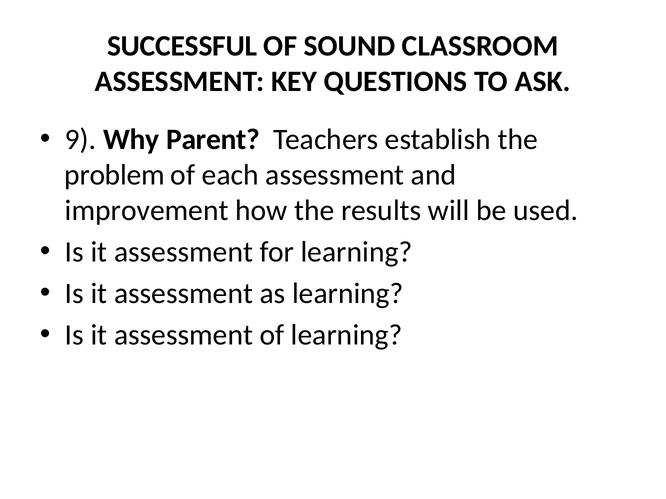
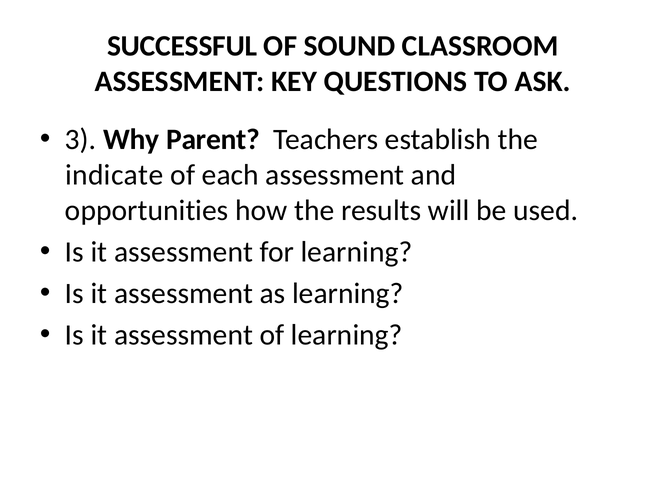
9: 9 -> 3
problem: problem -> indicate
improvement: improvement -> opportunities
